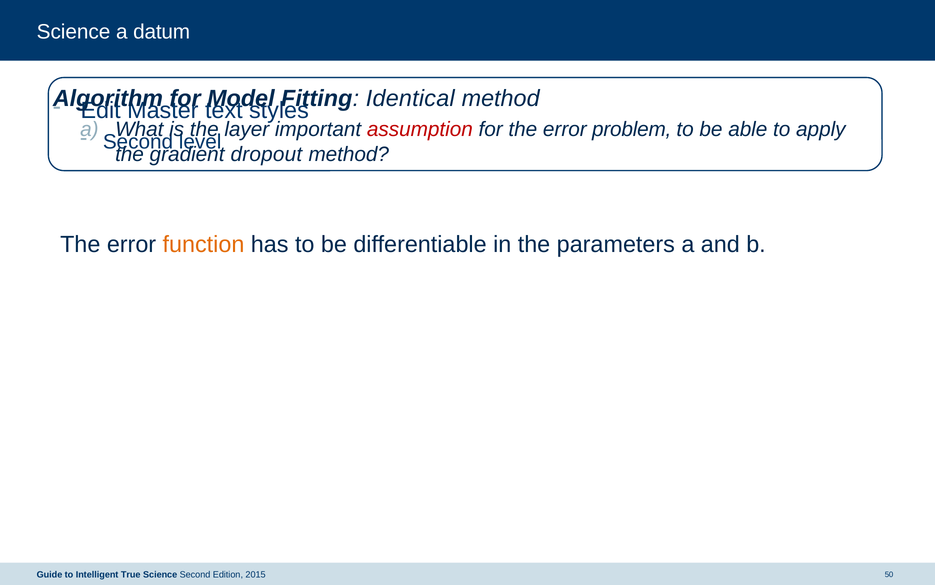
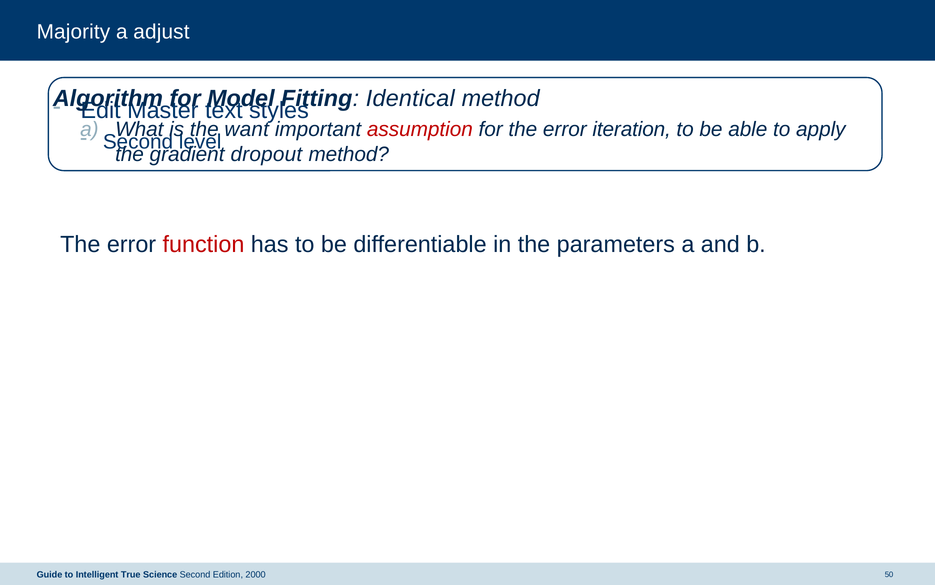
Science at (74, 32): Science -> Majority
datum: datum -> adjust
layer: layer -> want
problem: problem -> iteration
function colour: orange -> red
2015: 2015 -> 2000
